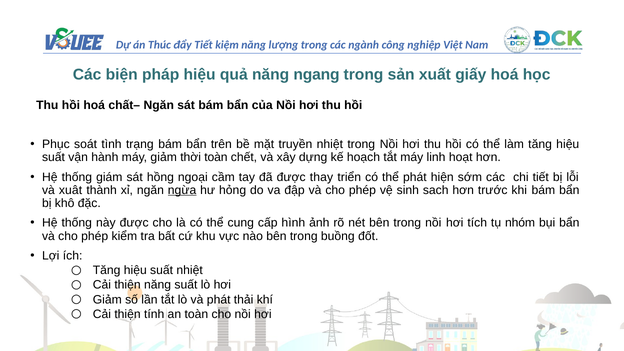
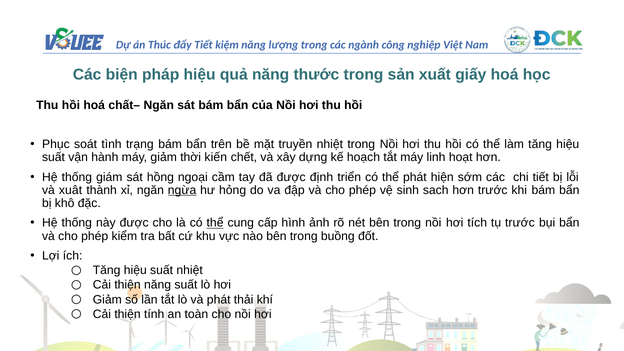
ngang: ngang -> thước
thời toàn: toàn -> kiến
thay: thay -> định
thể at (215, 223) underline: none -> present
tụ nhóm: nhóm -> trước
